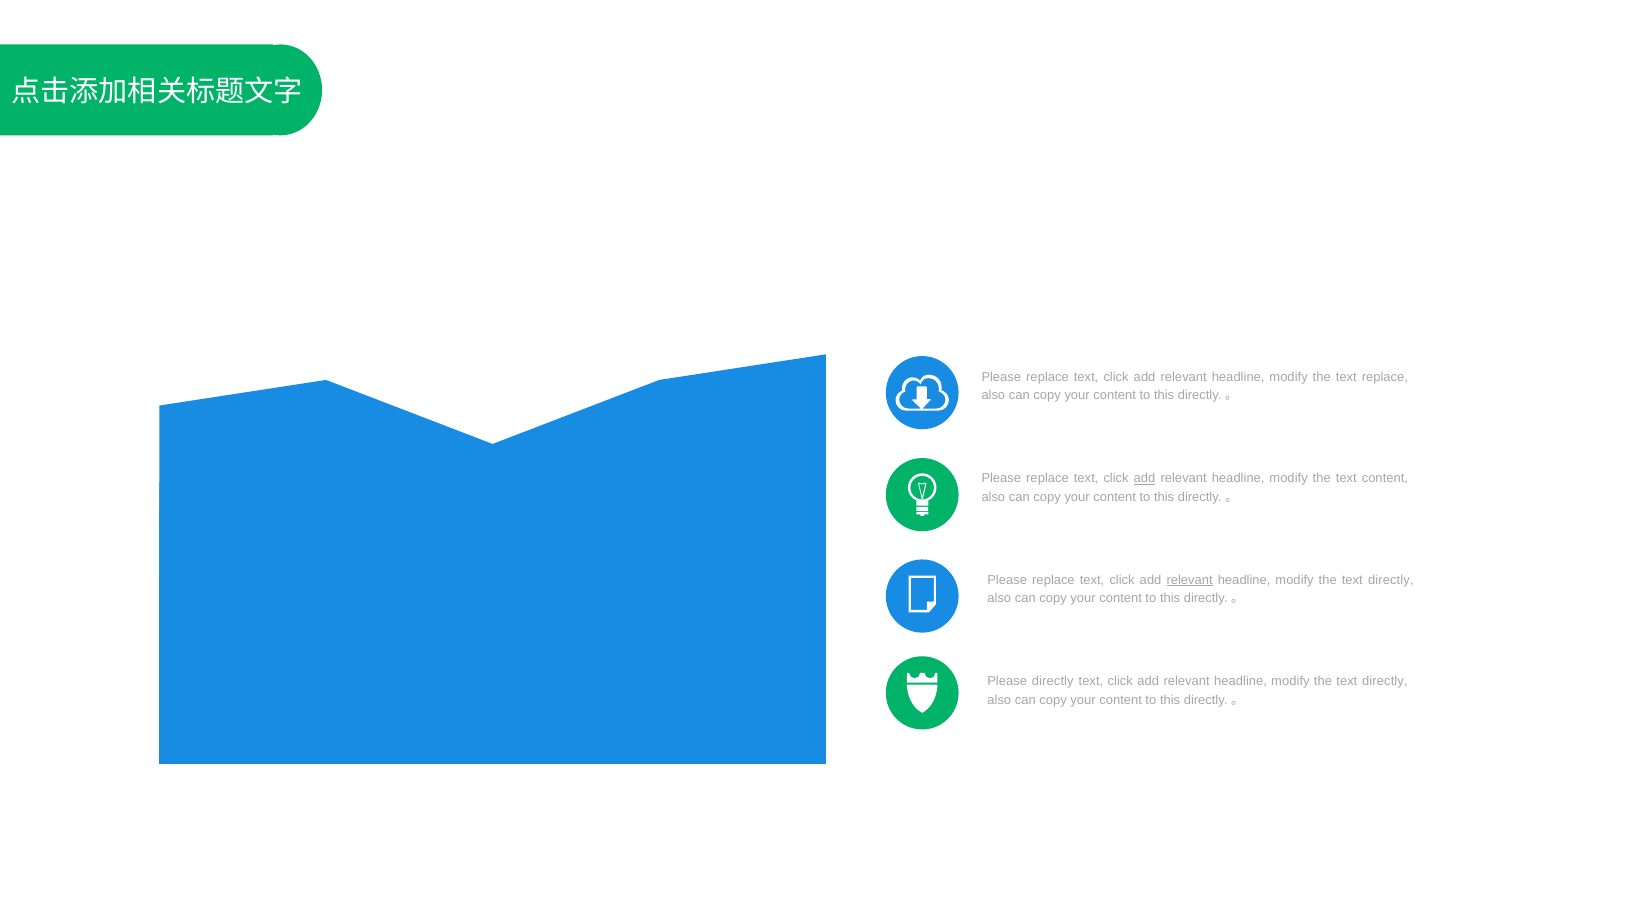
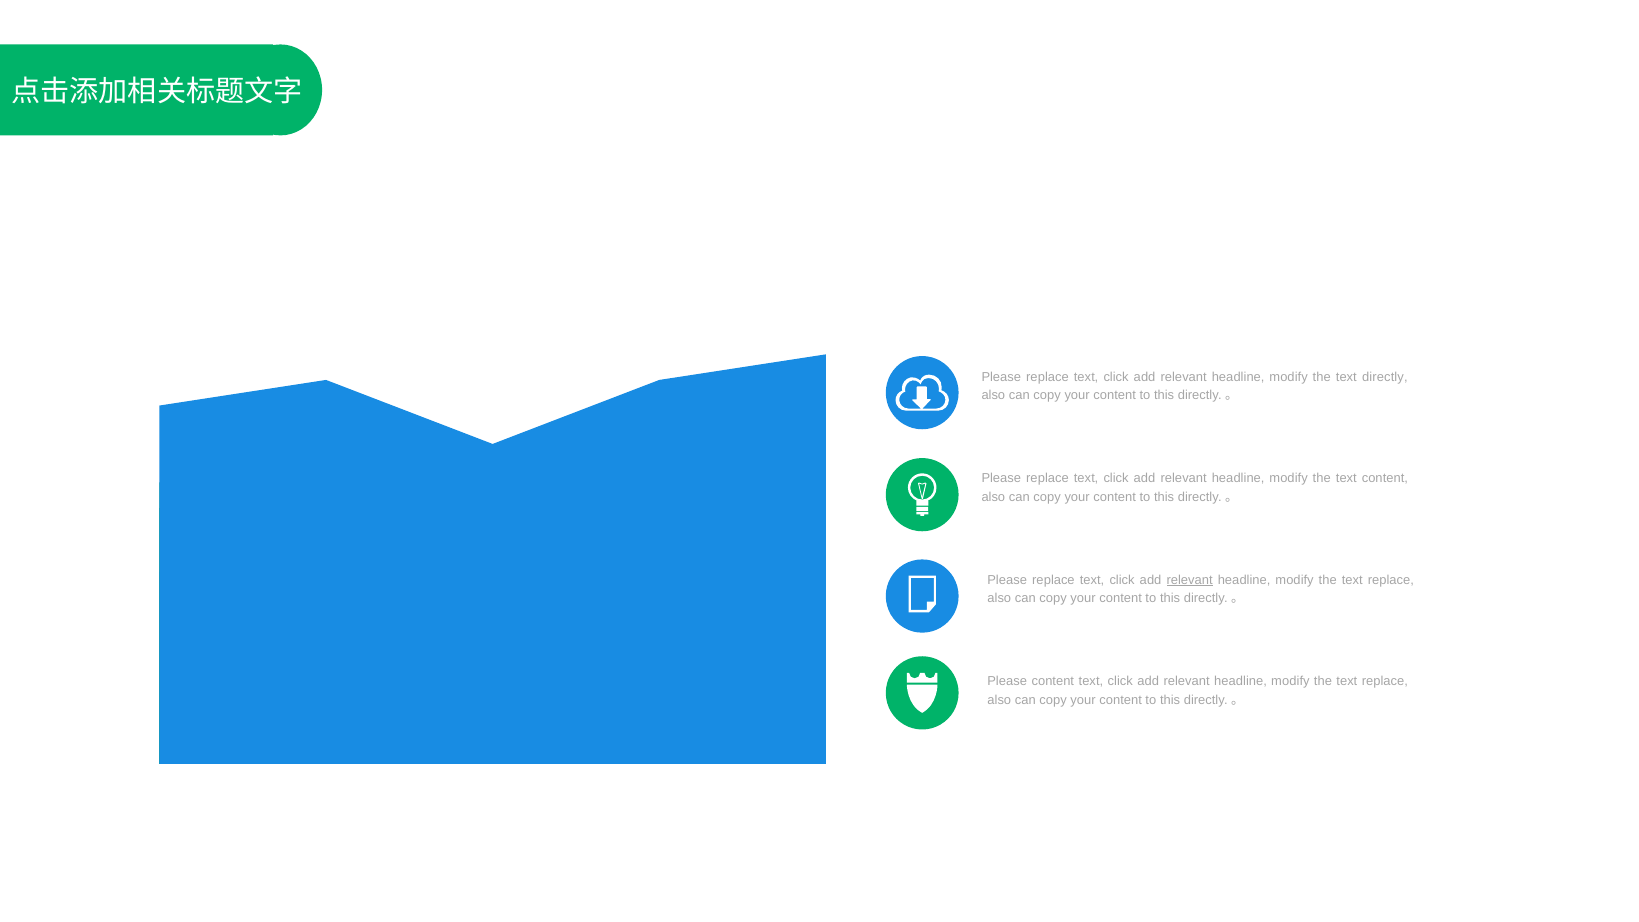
text replace: replace -> directly
add at (1145, 478) underline: present -> none
directly at (1391, 580): directly -> replace
Please directly: directly -> content
directly at (1385, 681): directly -> replace
